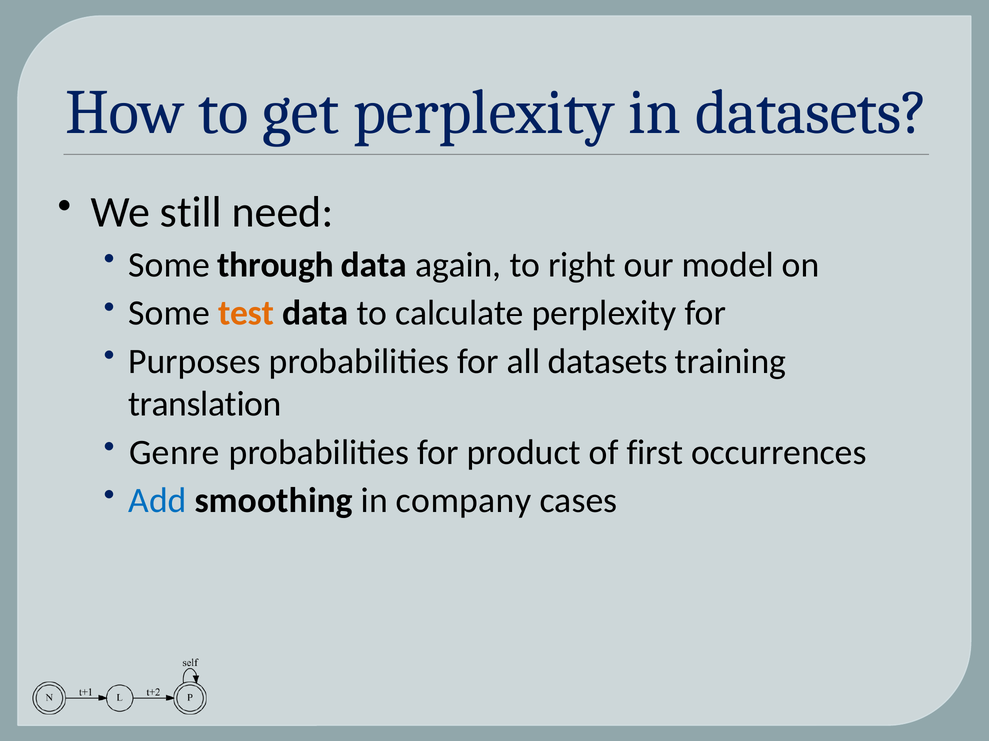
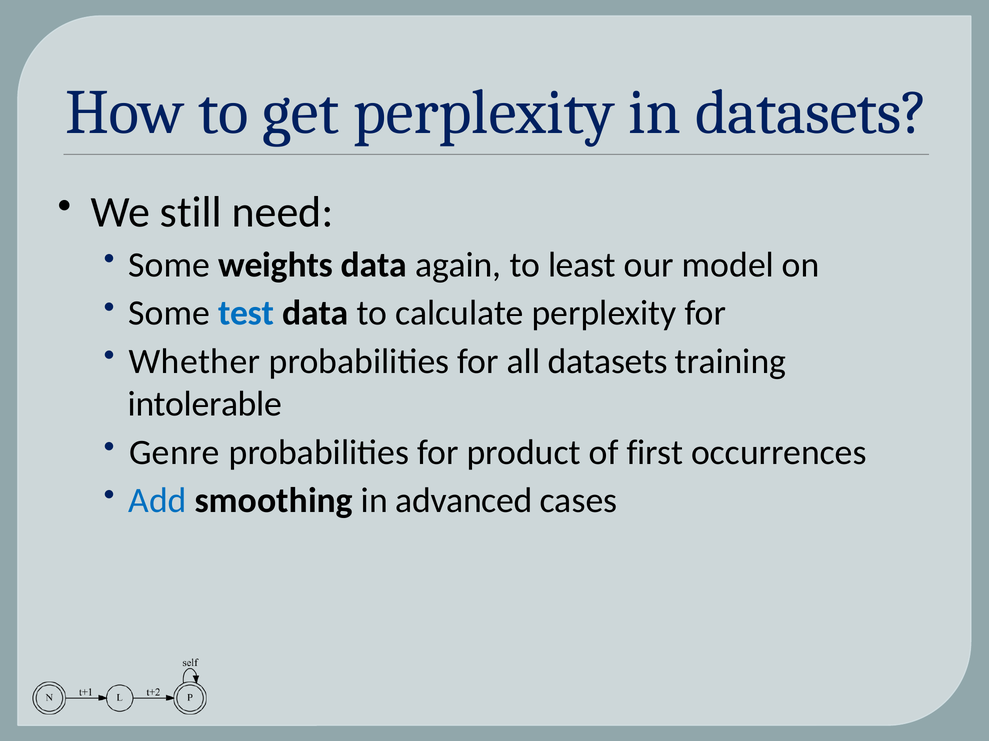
through: through -> weights
right: right -> least
test colour: orange -> blue
Purposes: Purposes -> Whether
translation: translation -> intolerable
company: company -> advanced
